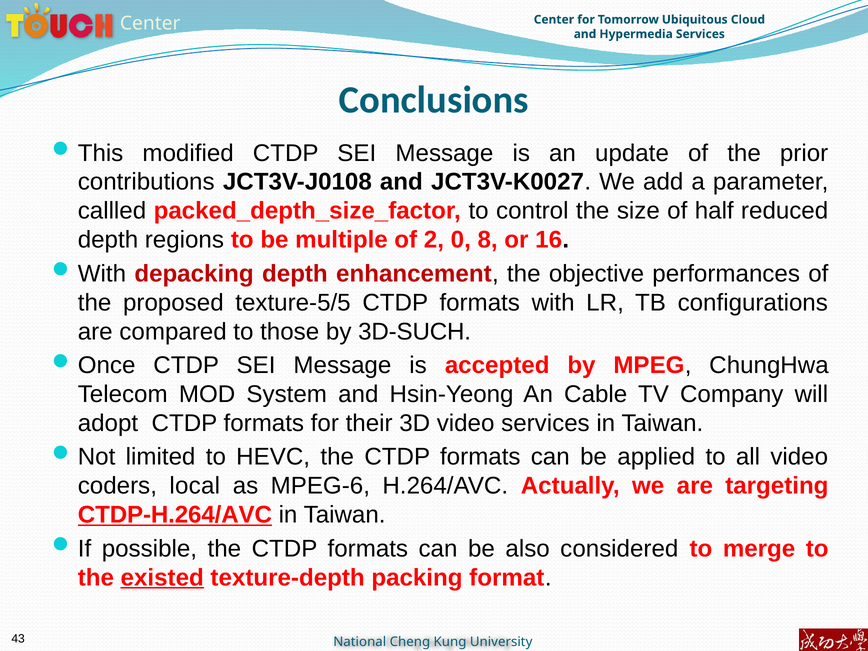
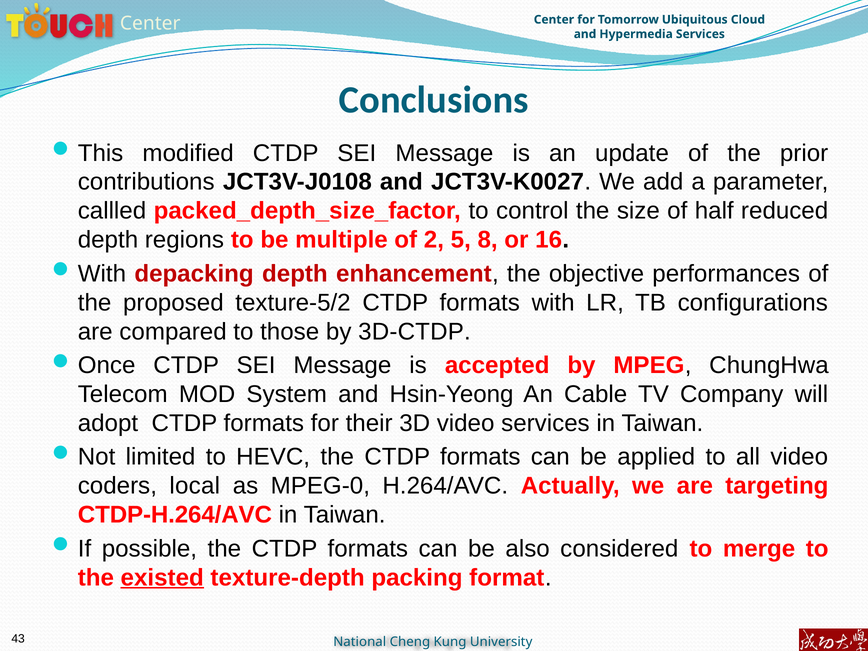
0: 0 -> 5
texture-5/5: texture-5/5 -> texture-5/2
3D-SUCH: 3D-SUCH -> 3D-CTDP
MPEG-6: MPEG-6 -> MPEG-0
CTDP-H.264/AVC underline: present -> none
